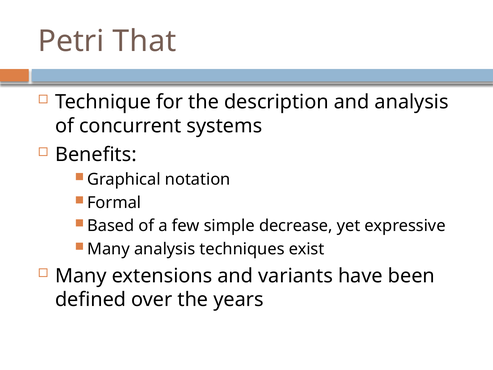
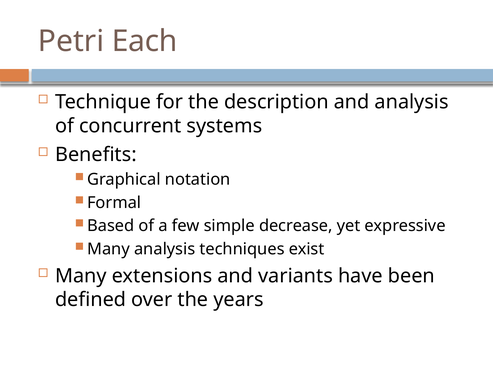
That: That -> Each
